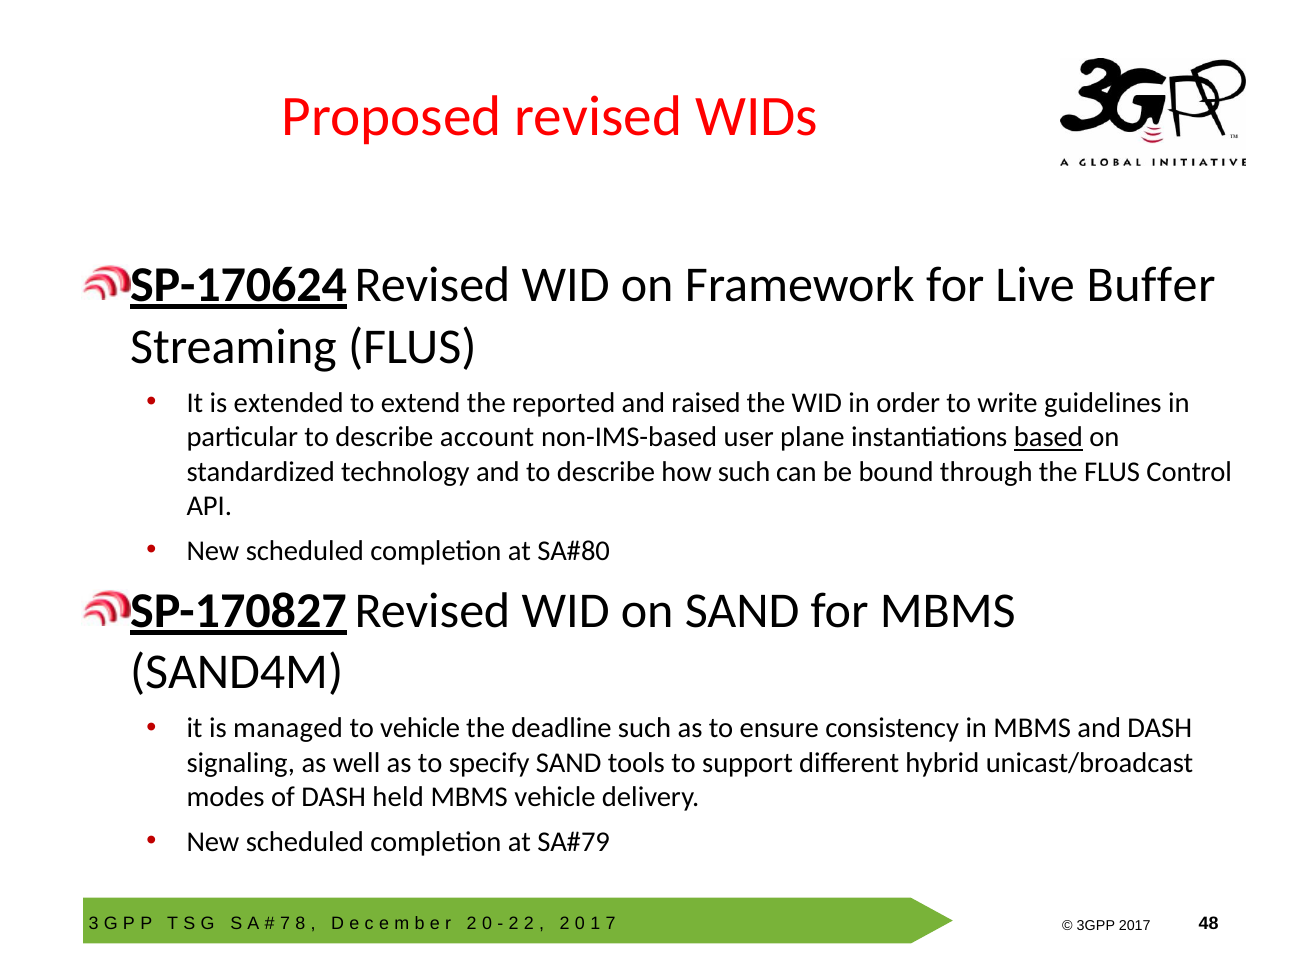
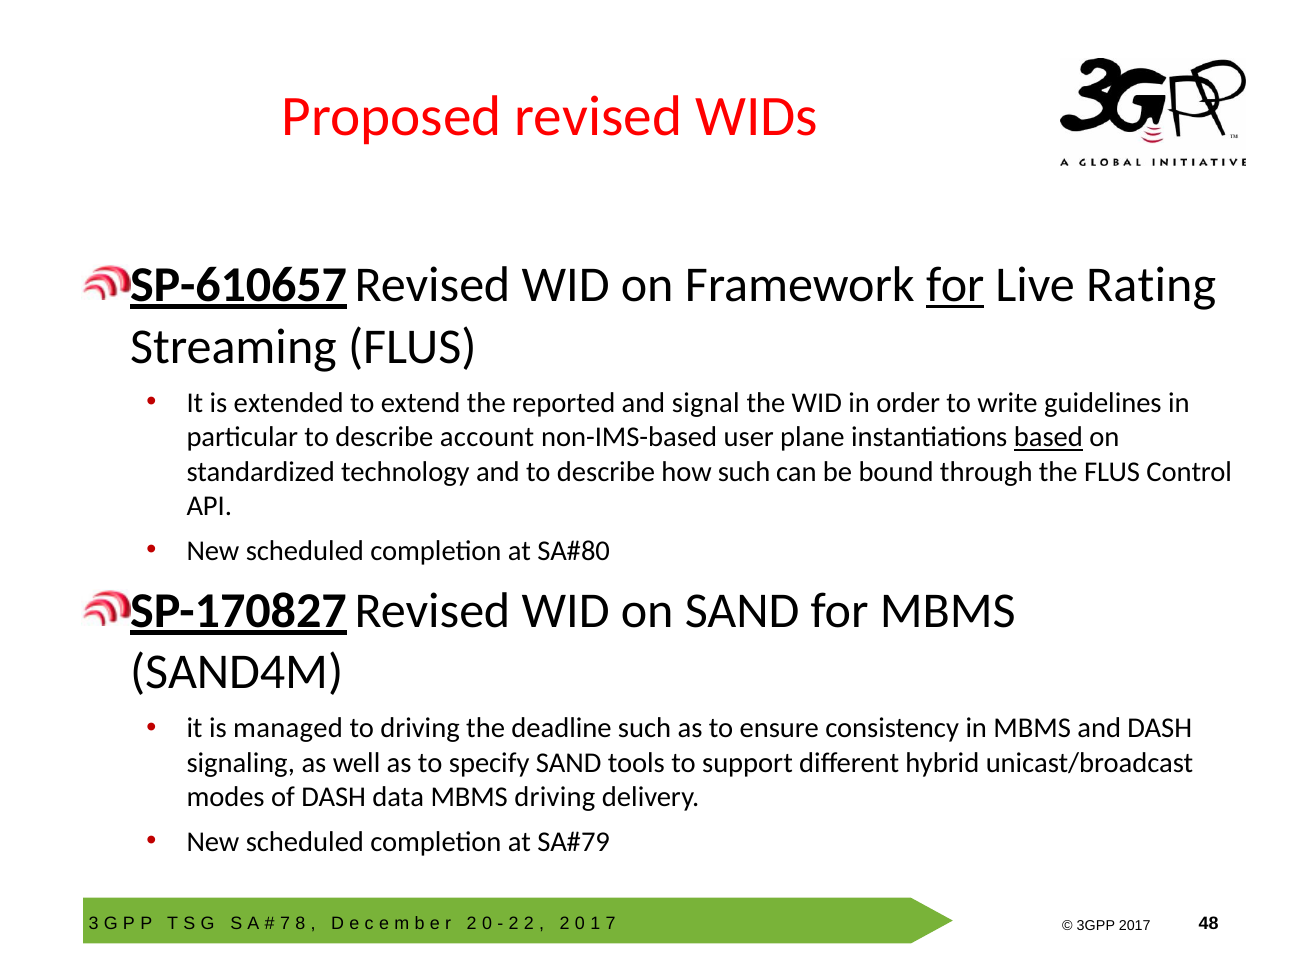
SP-170624: SP-170624 -> SP-610657
for at (955, 286) underline: none -> present
Buffer: Buffer -> Rating
raised: raised -> signal
to vehicle: vehicle -> driving
held: held -> data
MBMS vehicle: vehicle -> driving
